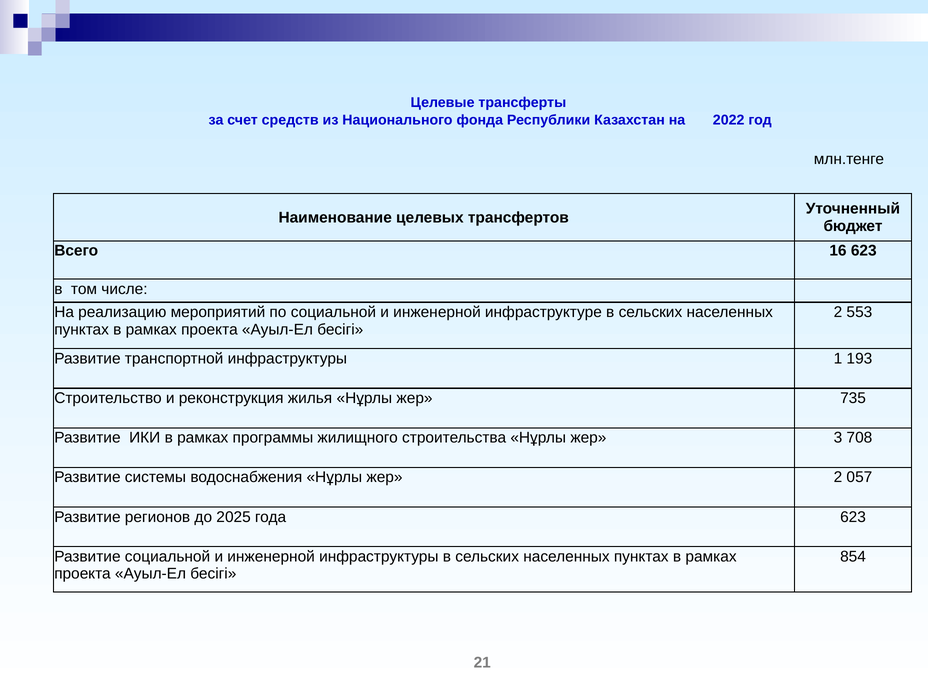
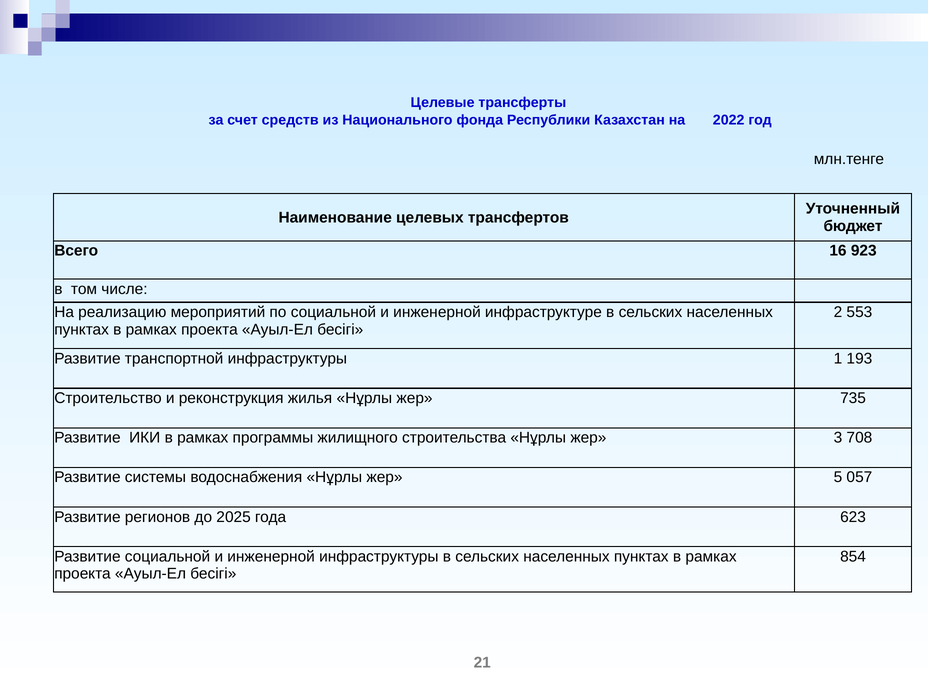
16 623: 623 -> 923
жер 2: 2 -> 5
